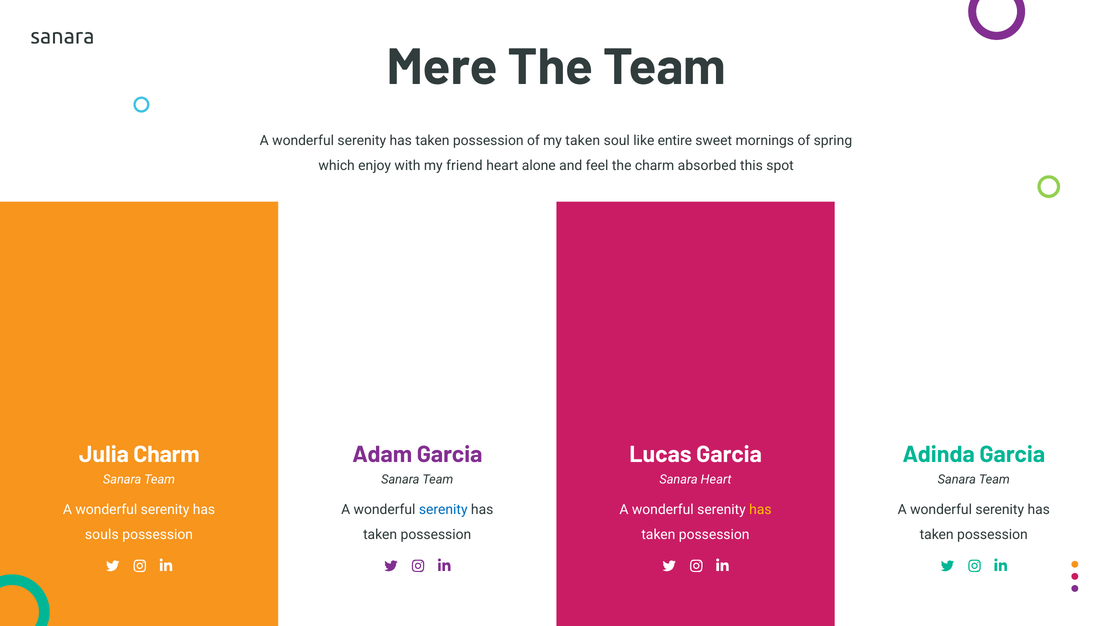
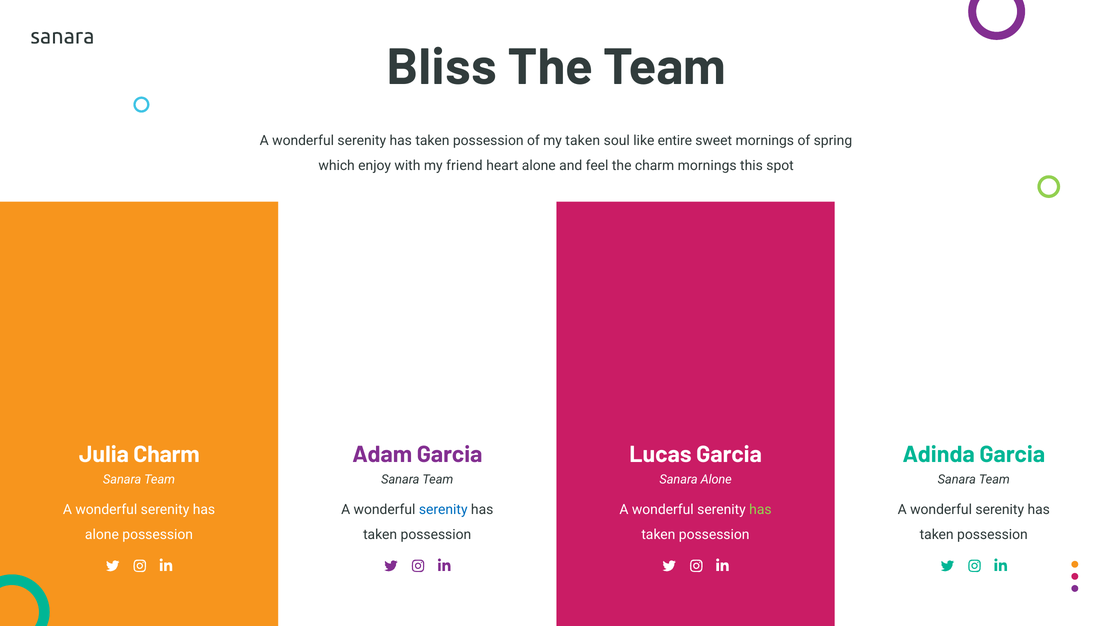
Mere: Mere -> Bliss
charm absorbed: absorbed -> mornings
Sanara Heart: Heart -> Alone
has at (760, 510) colour: yellow -> light green
souls at (102, 535): souls -> alone
